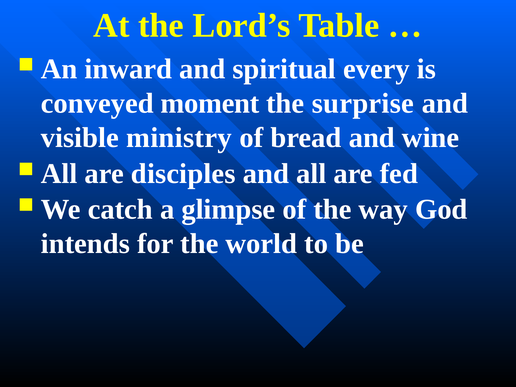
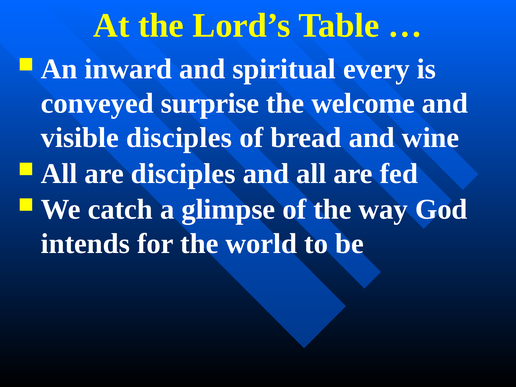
moment: moment -> surprise
surprise: surprise -> welcome
visible ministry: ministry -> disciples
